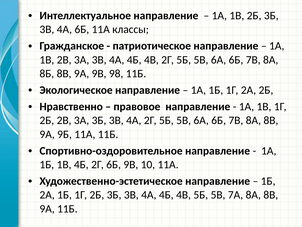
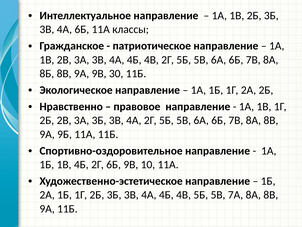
98: 98 -> 30
